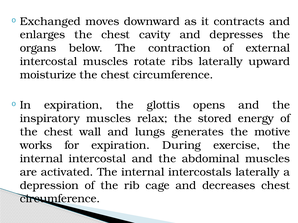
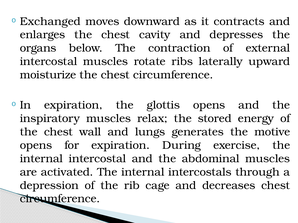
works at (36, 145): works -> opens
intercostals laterally: laterally -> through
